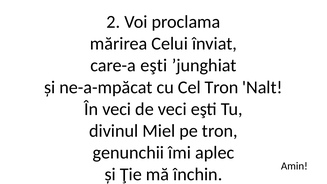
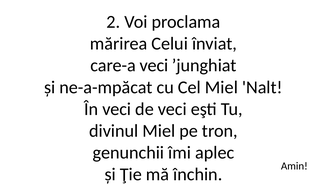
care-a eşti: eşti -> veci
Cel Tron: Tron -> Miel
